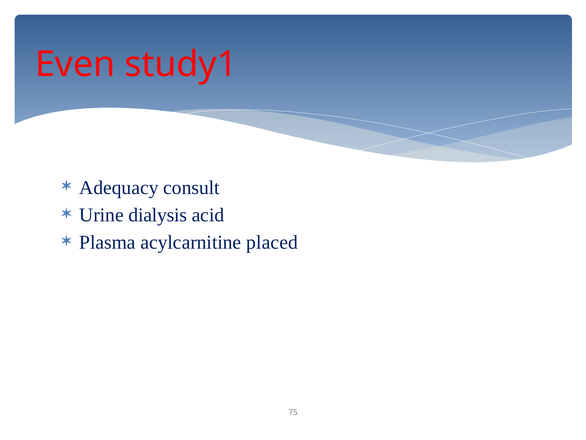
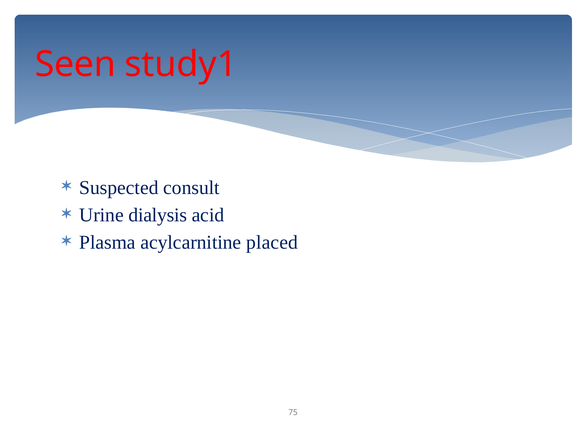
Even: Even -> Seen
Adequacy: Adequacy -> Suspected
